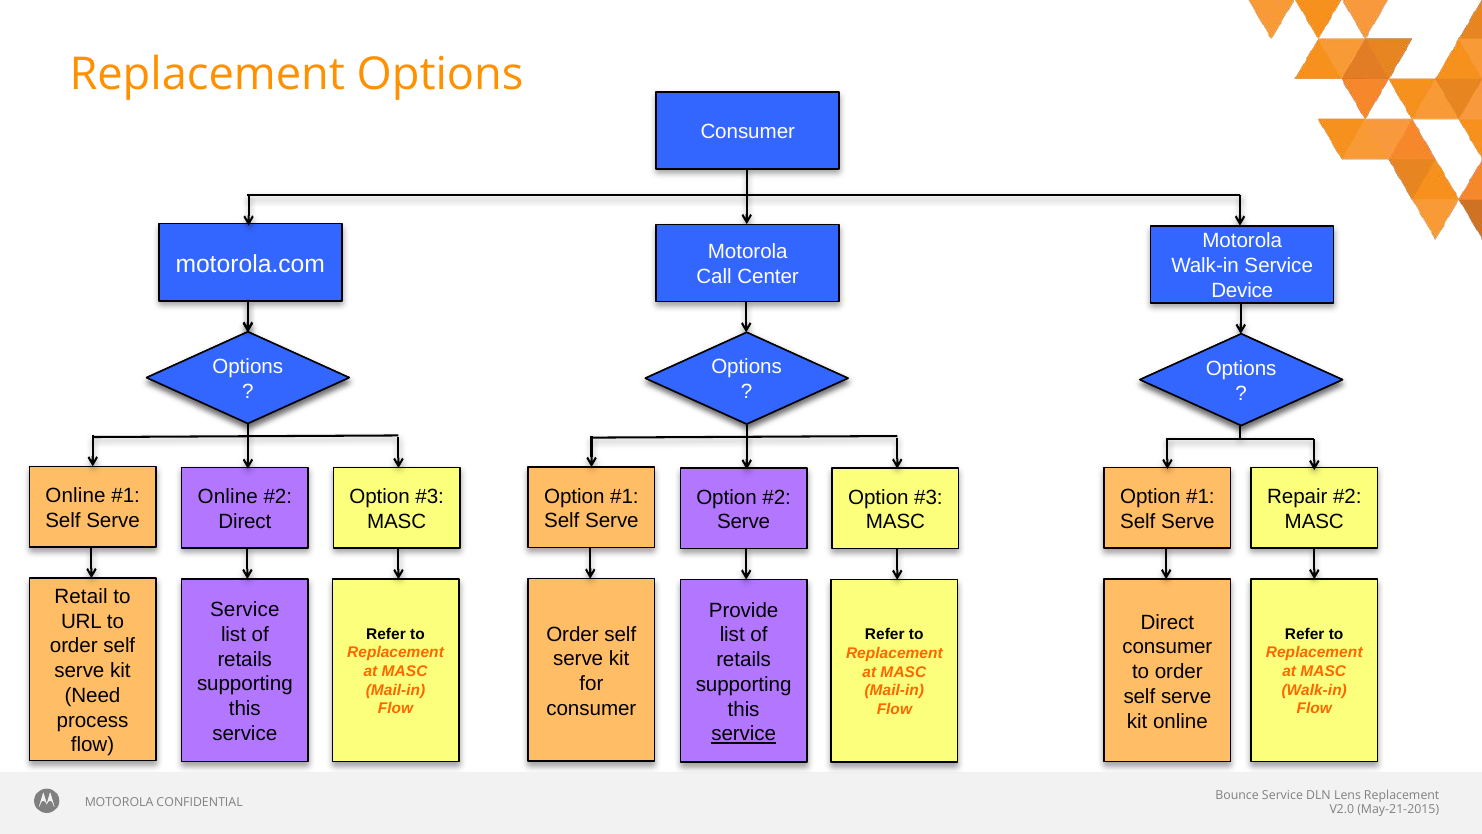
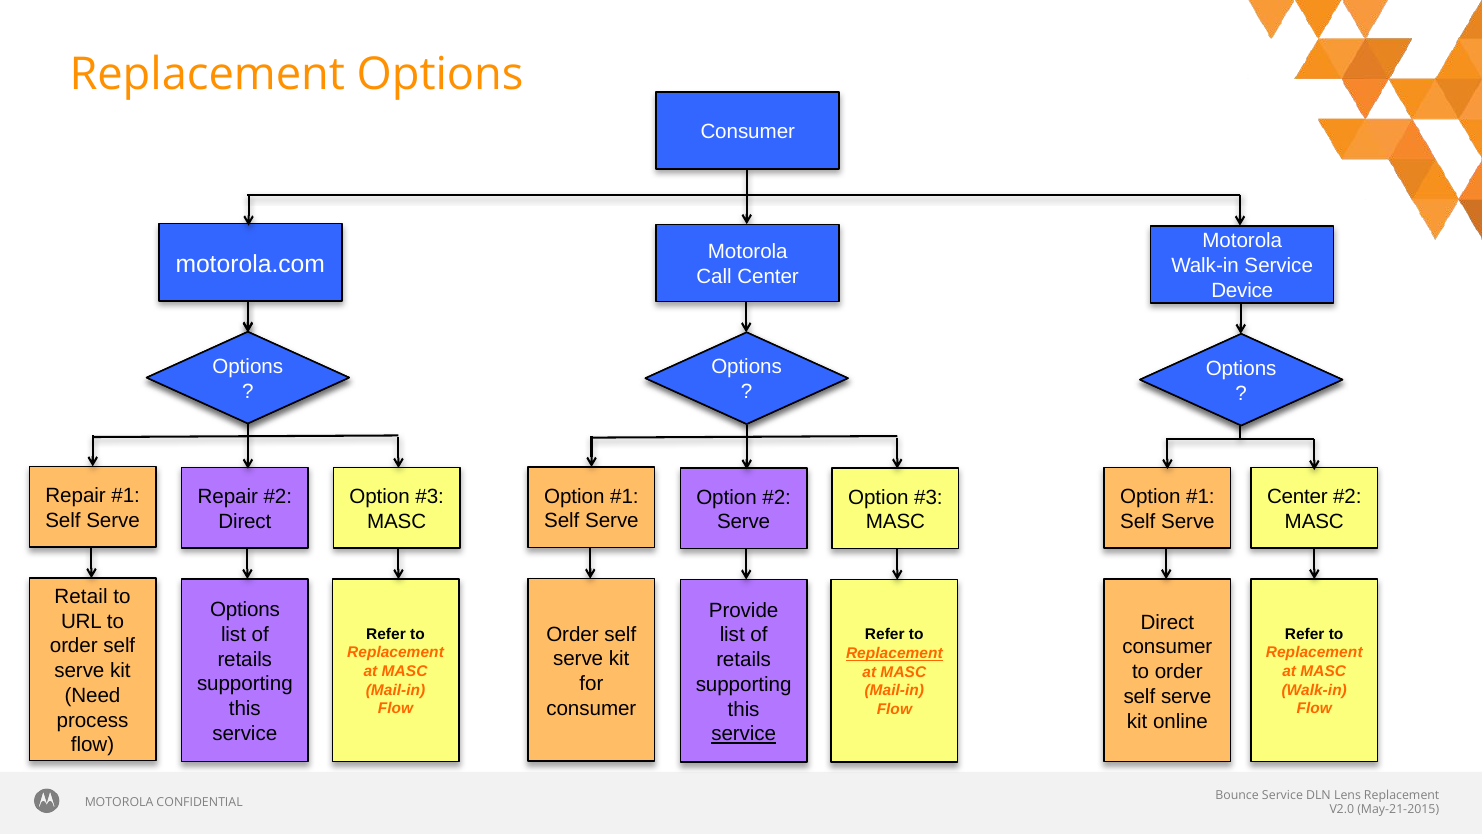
Online at (76, 496): Online -> Repair
Online at (228, 497): Online -> Repair
Repair at (1297, 497): Repair -> Center
Service at (245, 610): Service -> Options
Replacement at (894, 653) underline: none -> present
